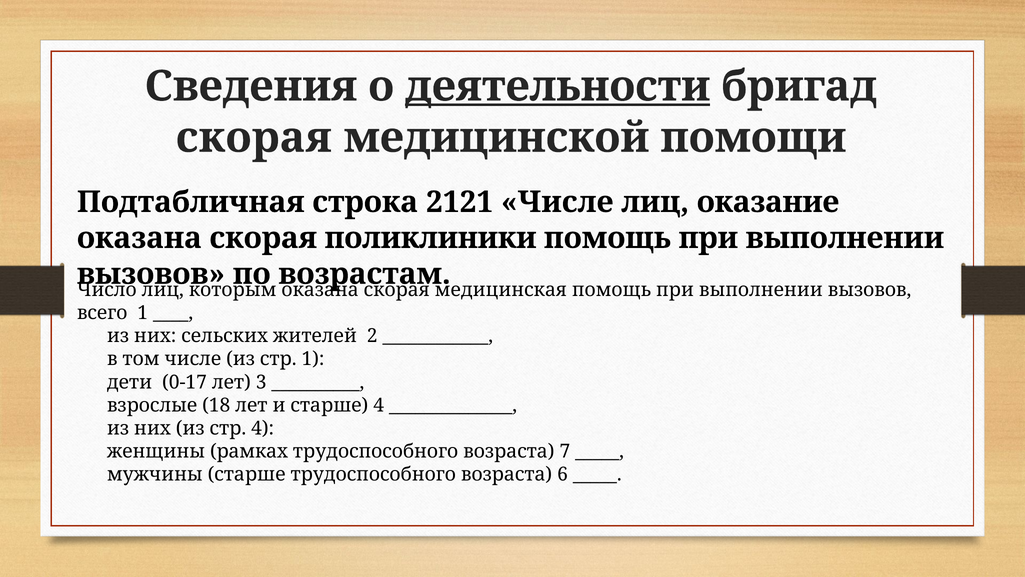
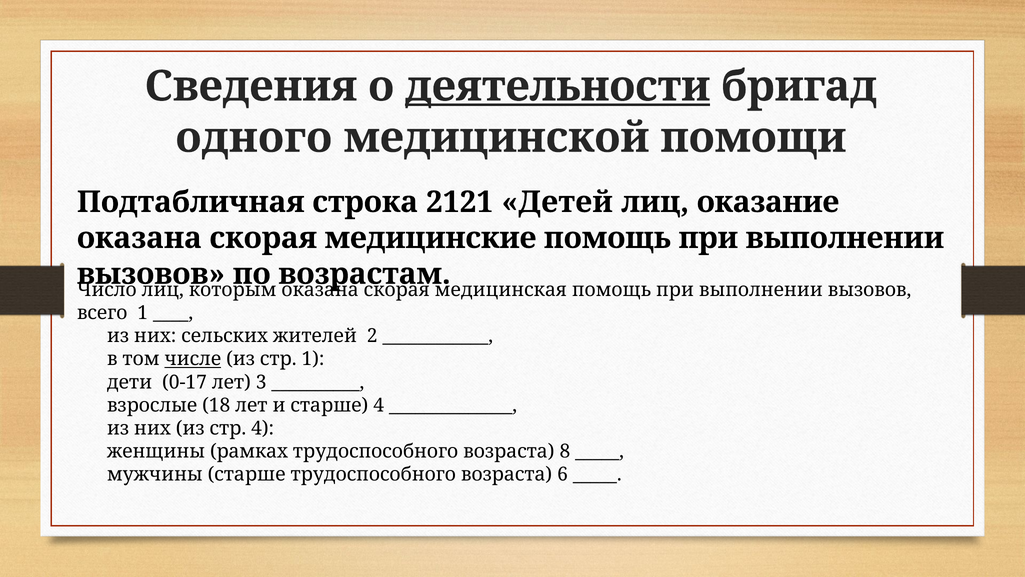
скорая at (254, 138): скорая -> одного
2121 Числе: Числе -> Детей
поликлиники: поликлиники -> медицинские
числе at (193, 359) underline: none -> present
7: 7 -> 8
